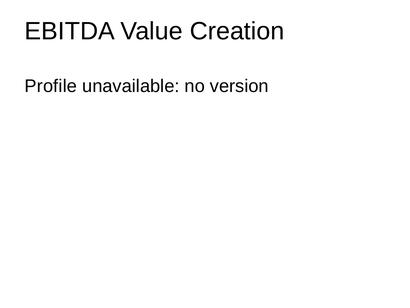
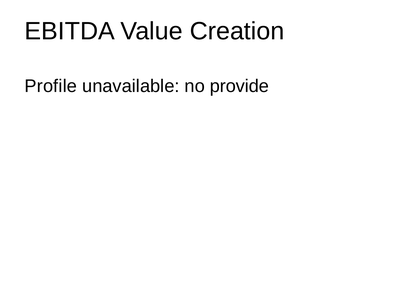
version: version -> provide
